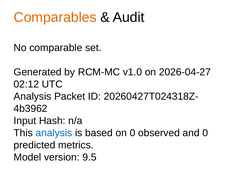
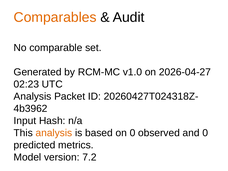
02:12: 02:12 -> 02:23
analysis at (54, 133) colour: blue -> orange
9.5: 9.5 -> 7.2
